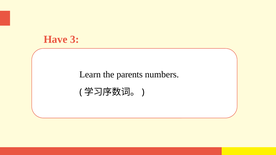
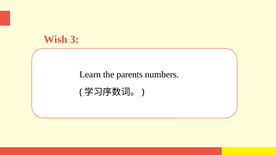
Have: Have -> Wish
